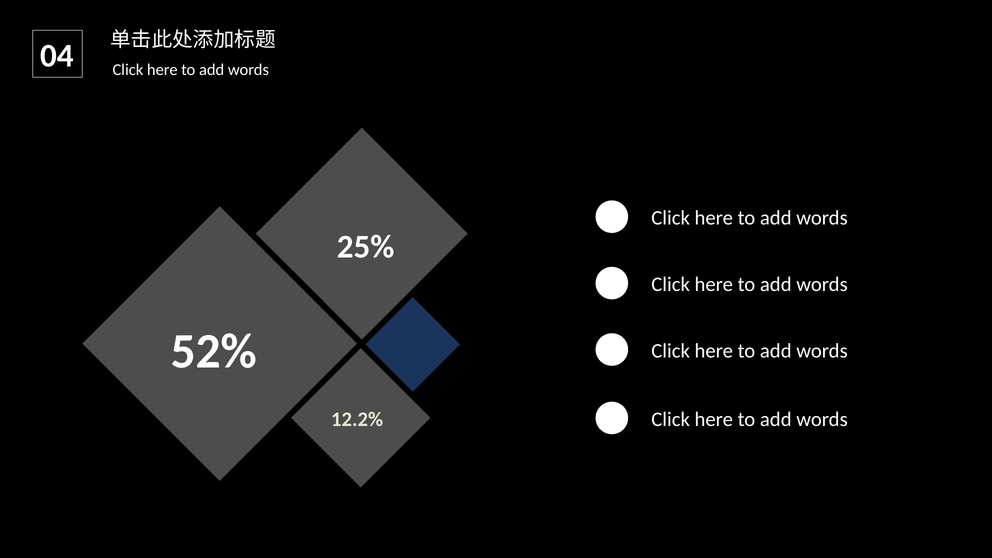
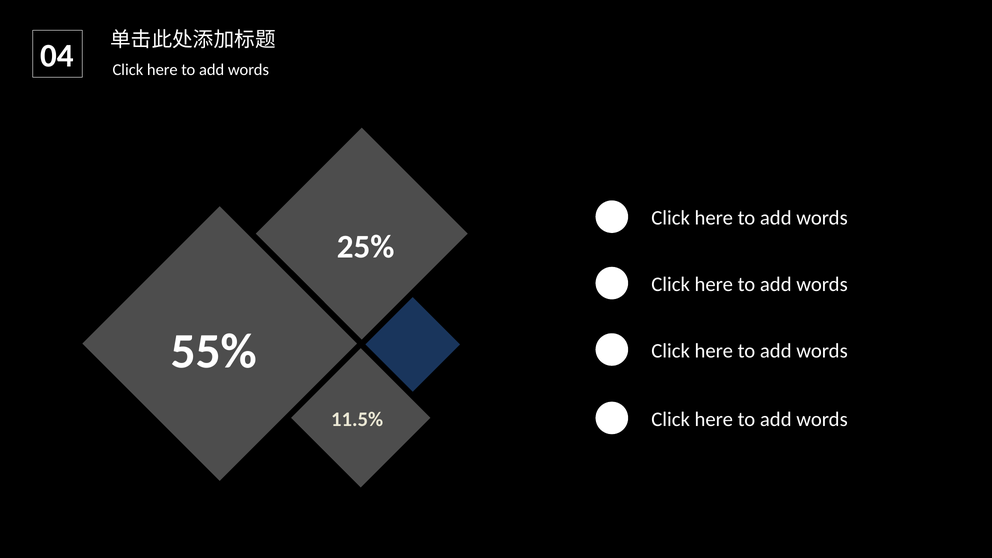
52%: 52% -> 55%
12.2%: 12.2% -> 11.5%
